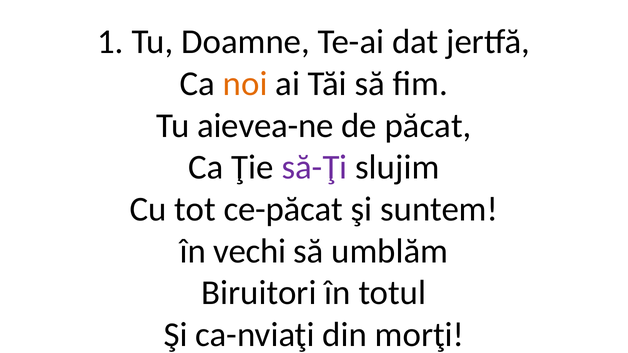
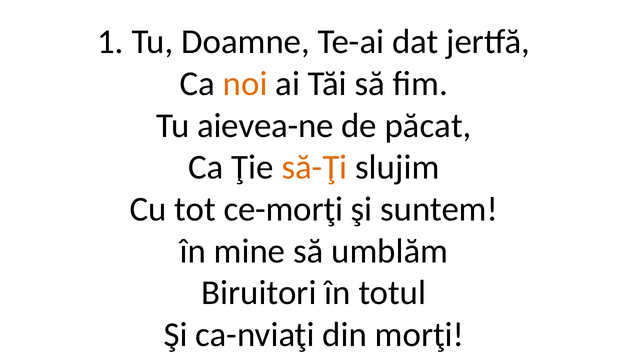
să-Ţi colour: purple -> orange
ce-păcat: ce-păcat -> ce-morţi
vechi: vechi -> mine
